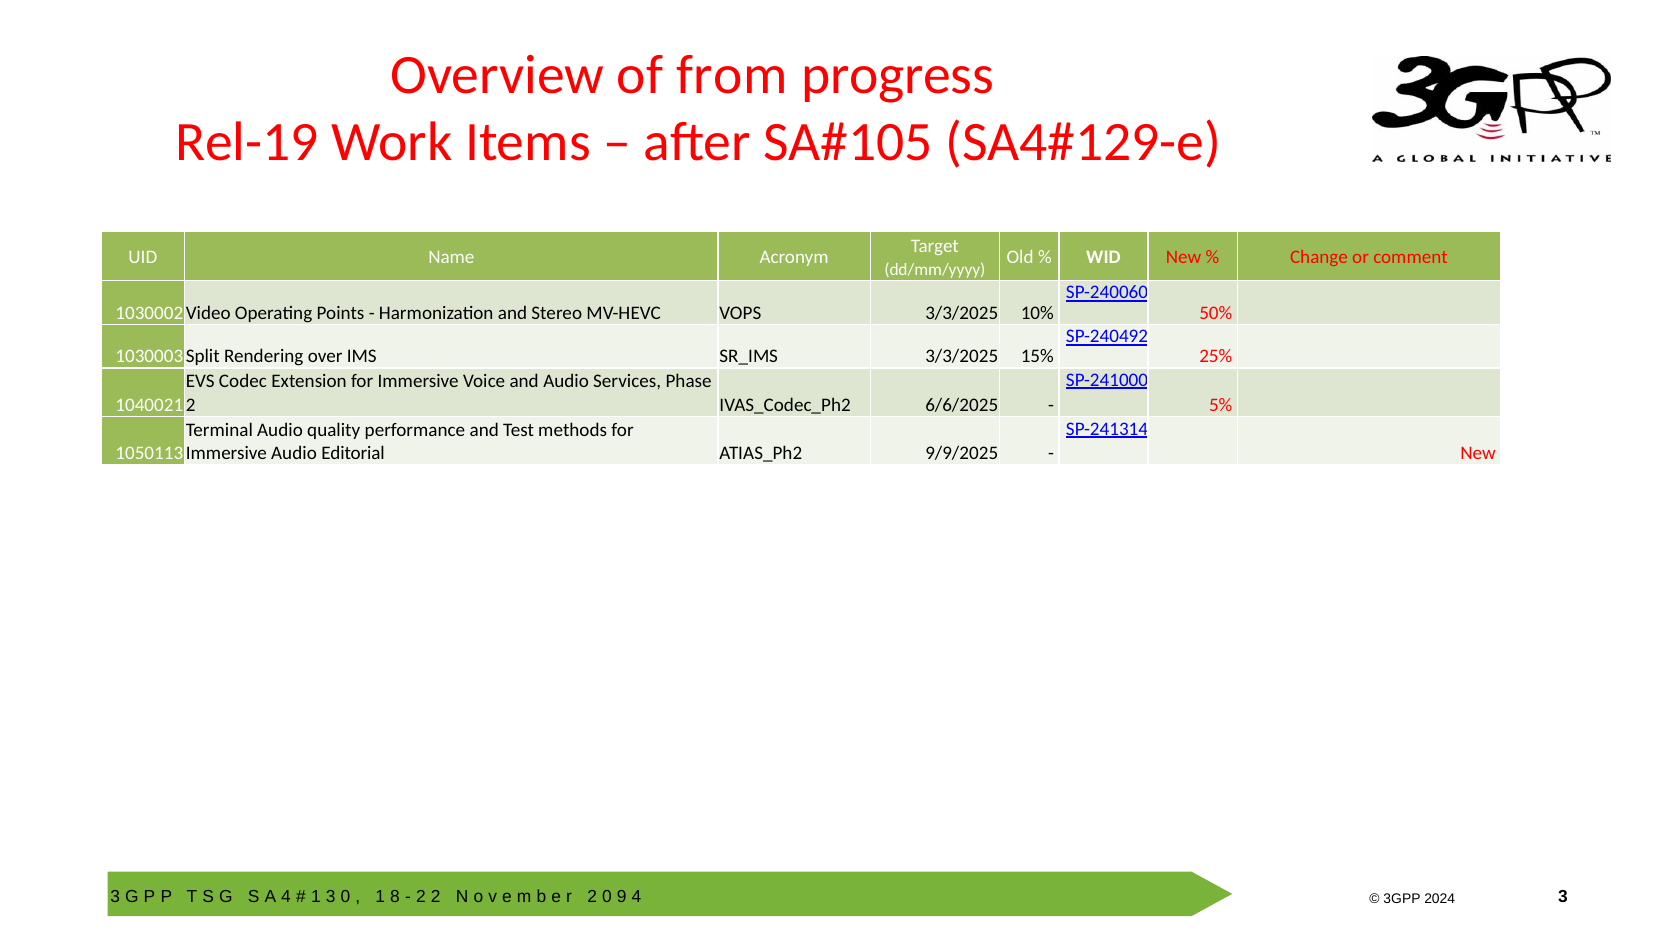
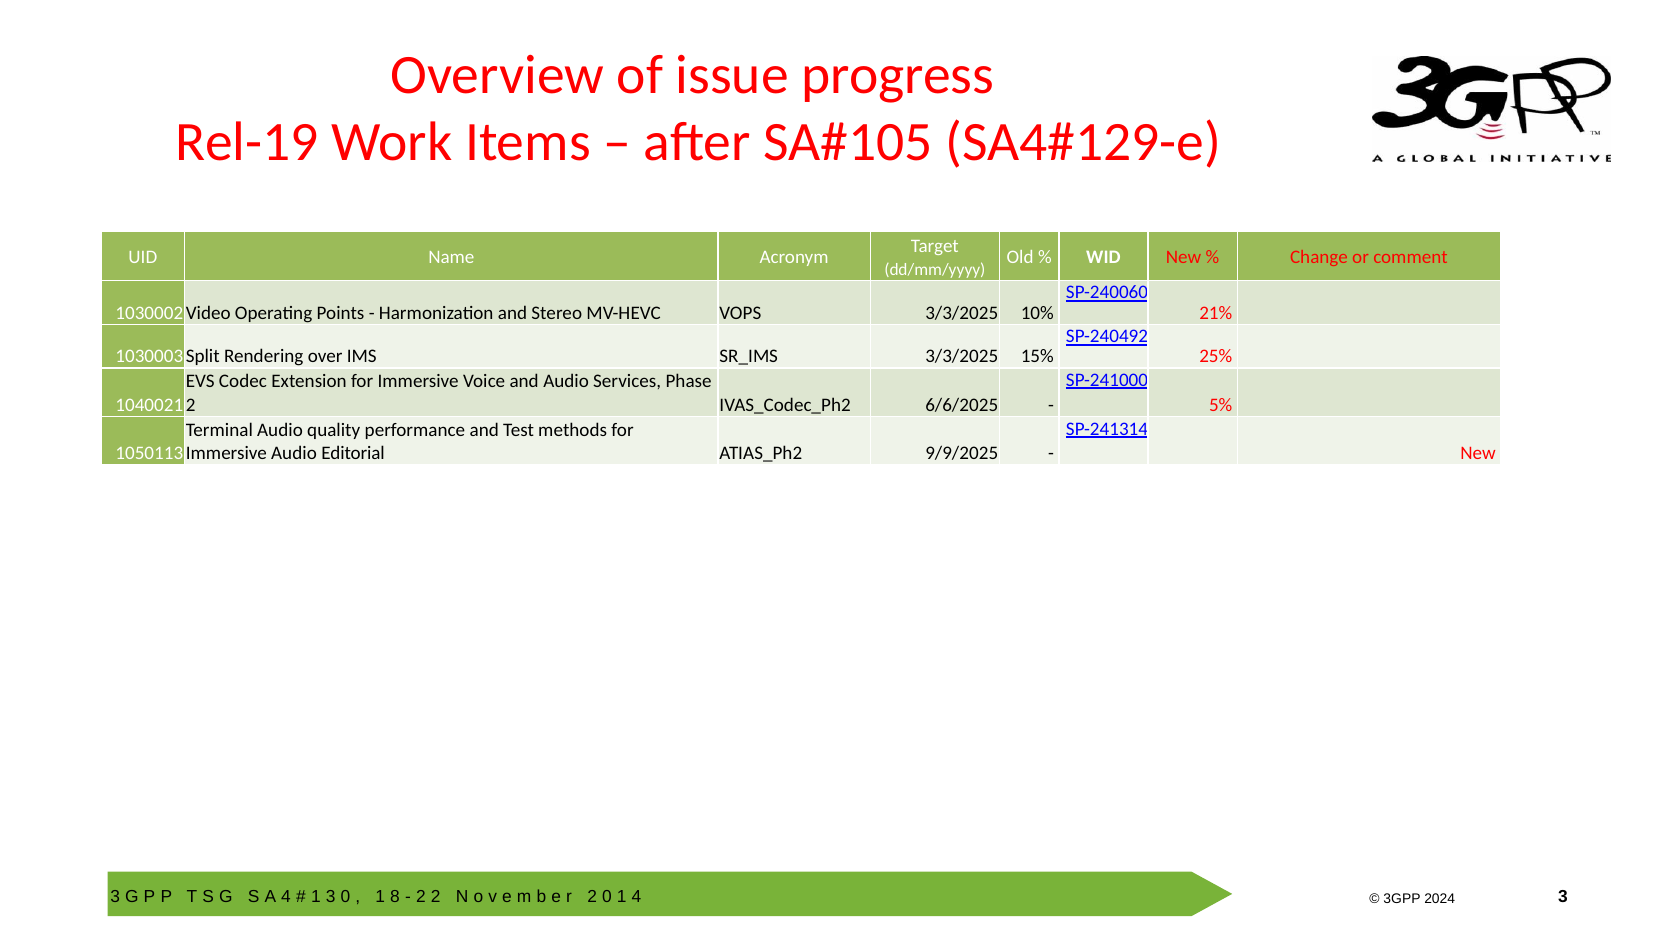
from: from -> issue
50%: 50% -> 21%
9 at (622, 897): 9 -> 1
